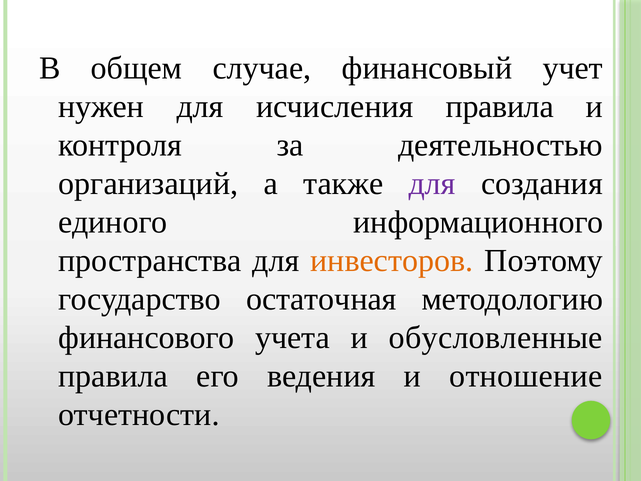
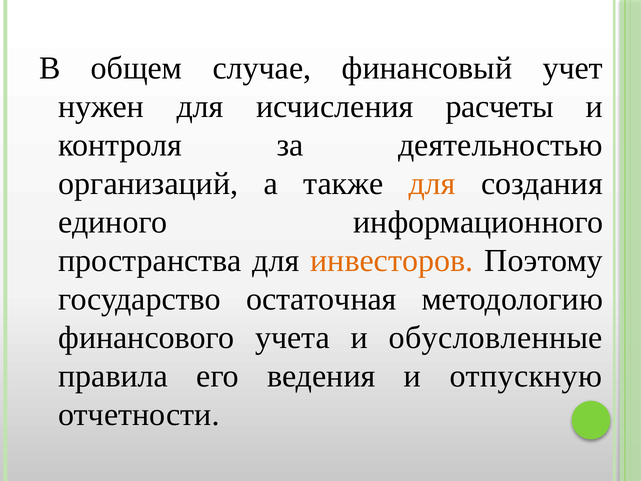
исчисления правила: правила -> расчеты
для at (432, 184) colour: purple -> orange
отношение: отношение -> отпускную
